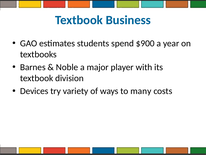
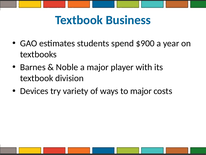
to many: many -> major
